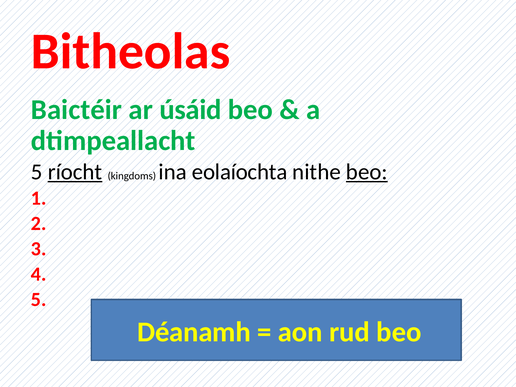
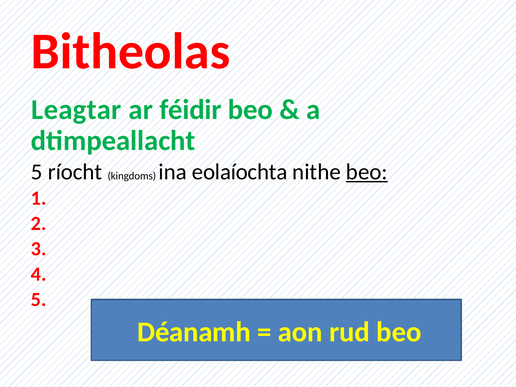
Baictéir: Baictéir -> Leagtar
úsáid: úsáid -> féidir
ríocht underline: present -> none
